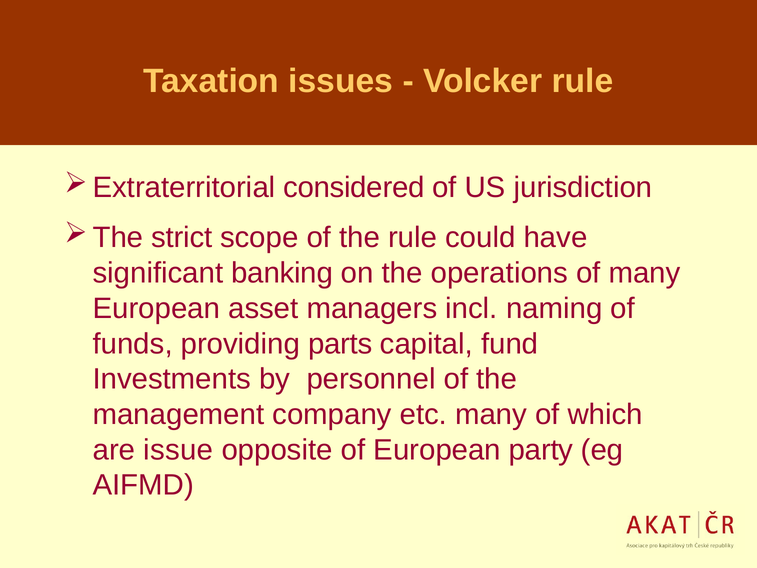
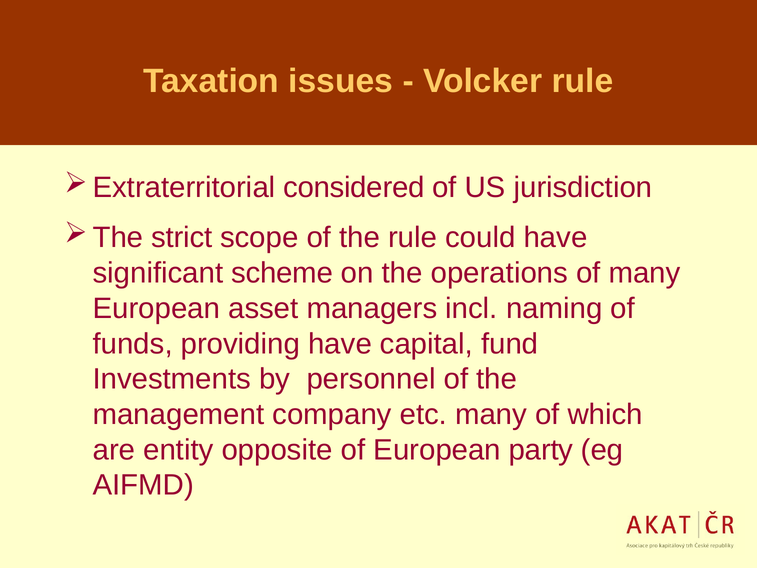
banking: banking -> scheme
providing parts: parts -> have
issue: issue -> entity
